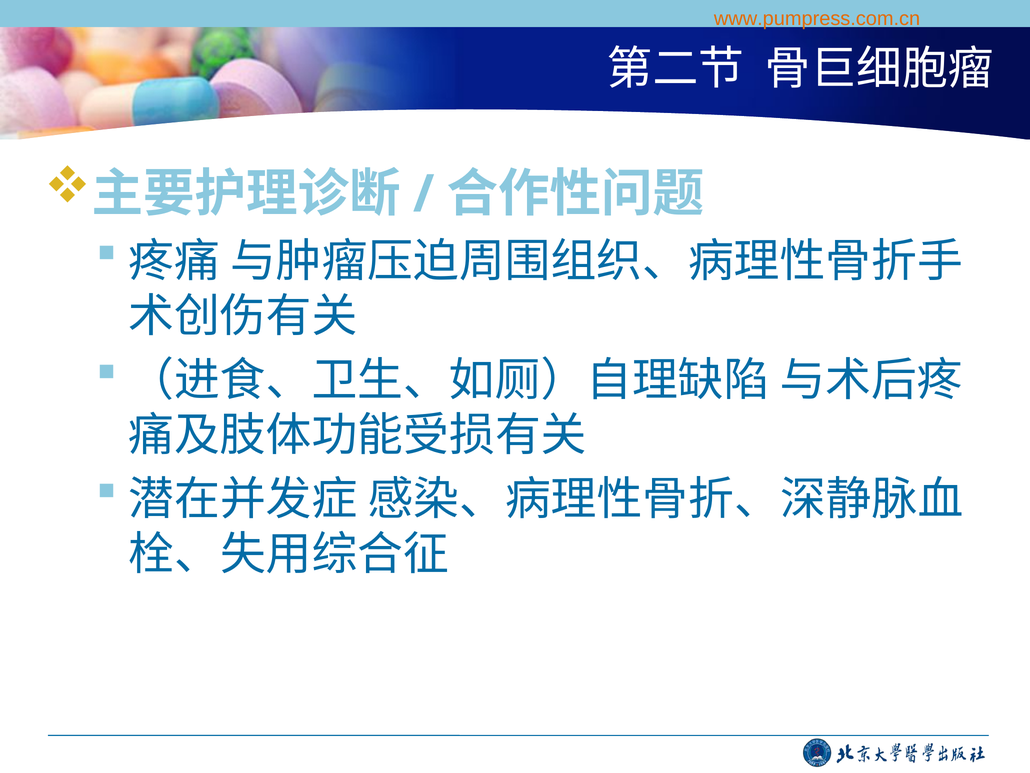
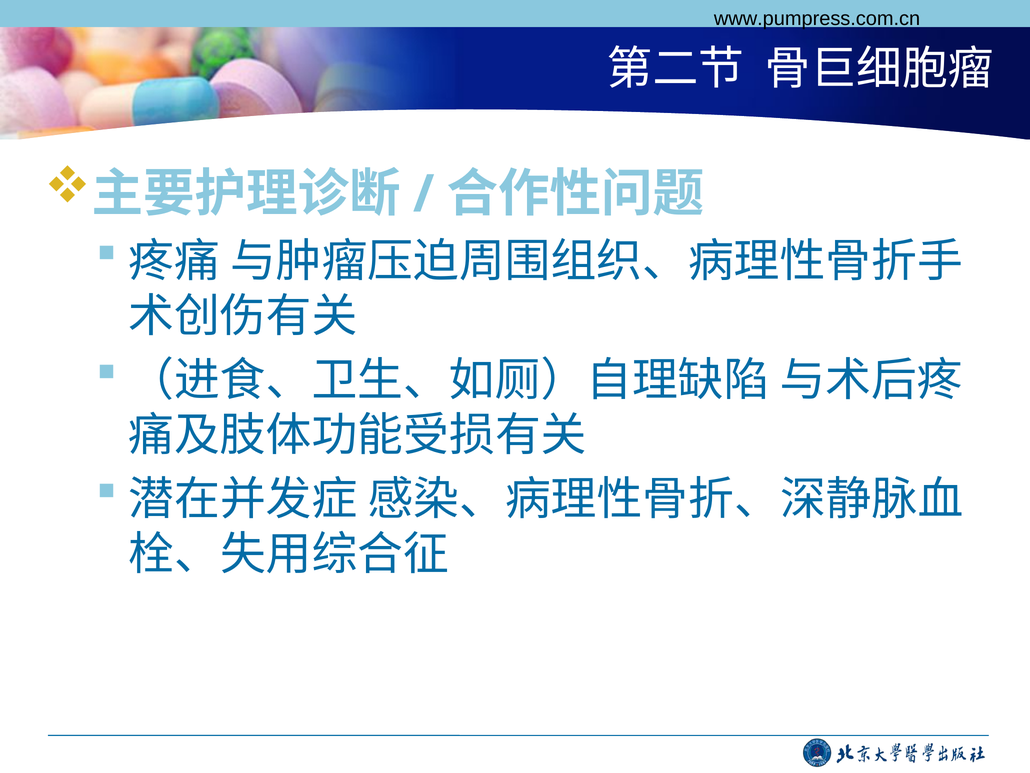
www.pumpress.com.cn colour: orange -> black
